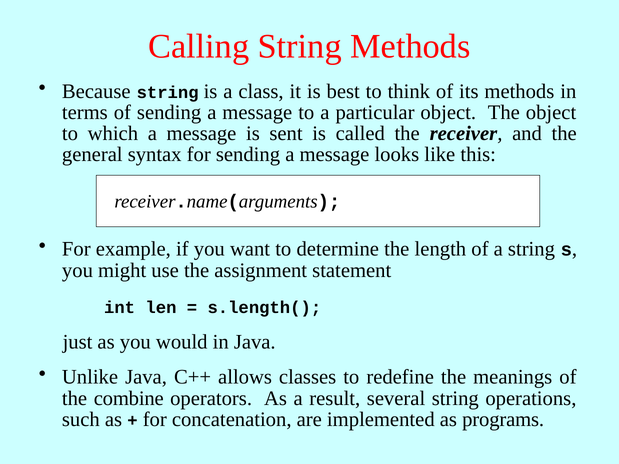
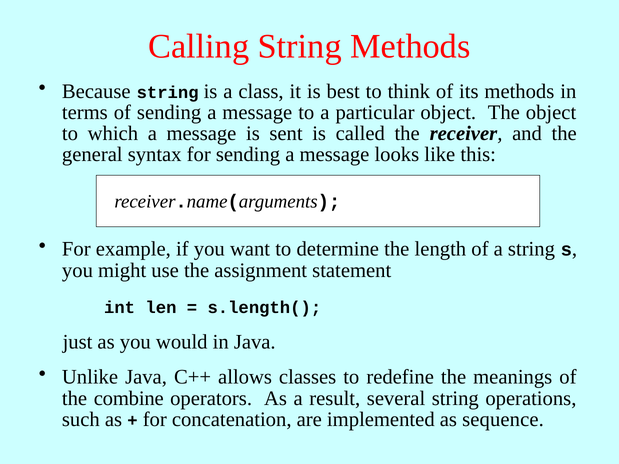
programs: programs -> sequence
